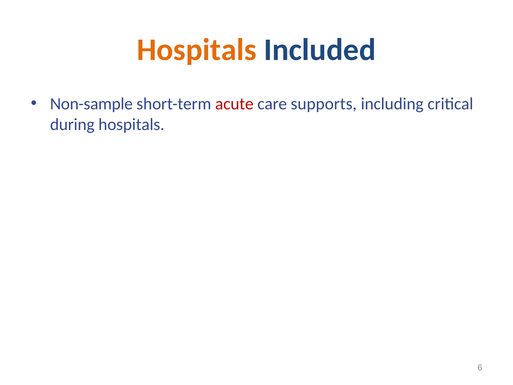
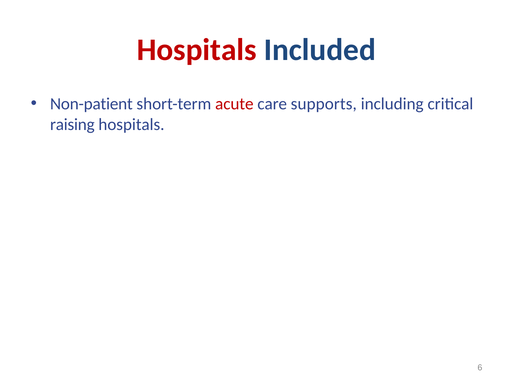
Hospitals at (197, 50) colour: orange -> red
Non-sample: Non-sample -> Non-patient
during: during -> raising
